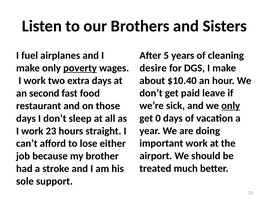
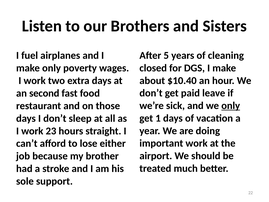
desire: desire -> closed
poverty underline: present -> none
0: 0 -> 1
